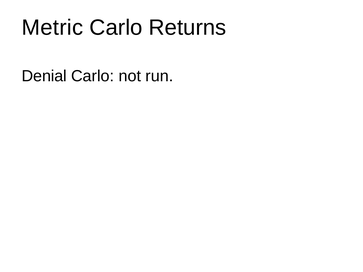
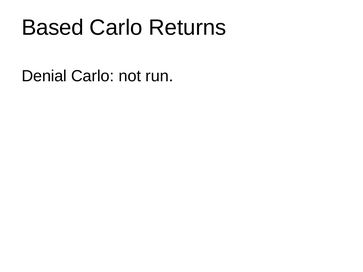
Metric: Metric -> Based
